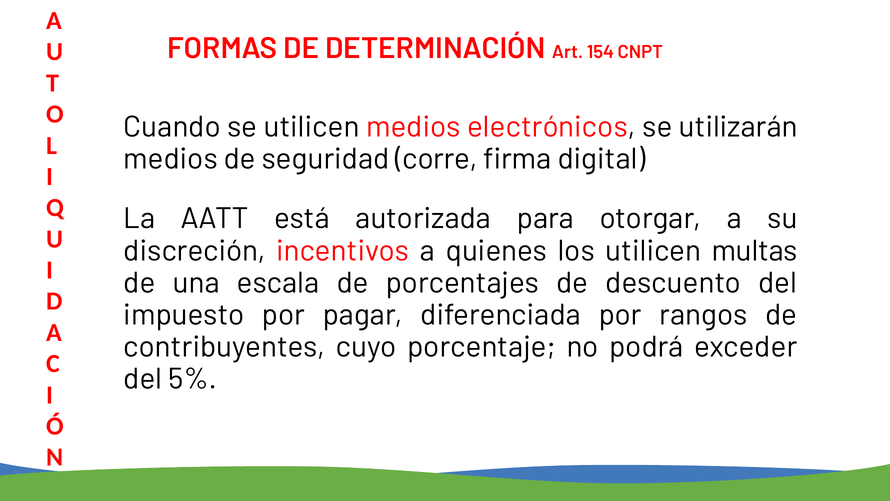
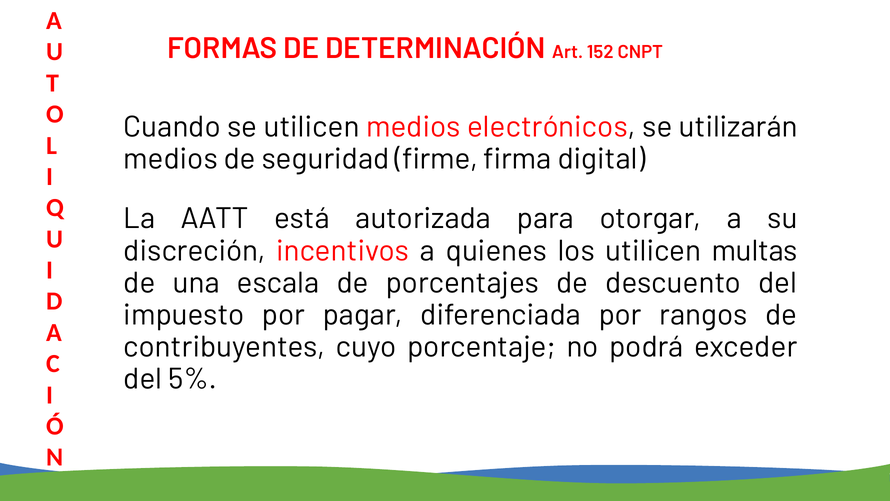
154: 154 -> 152
corre: corre -> firme
